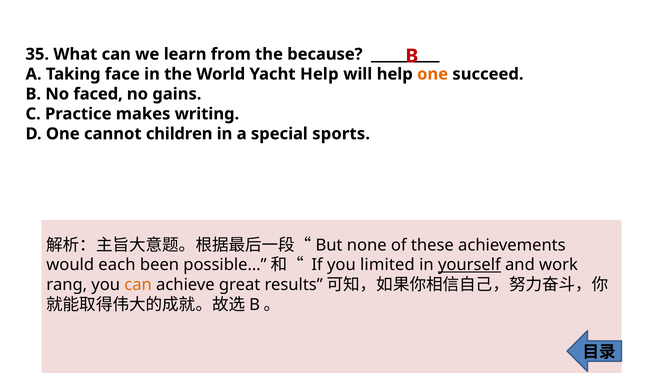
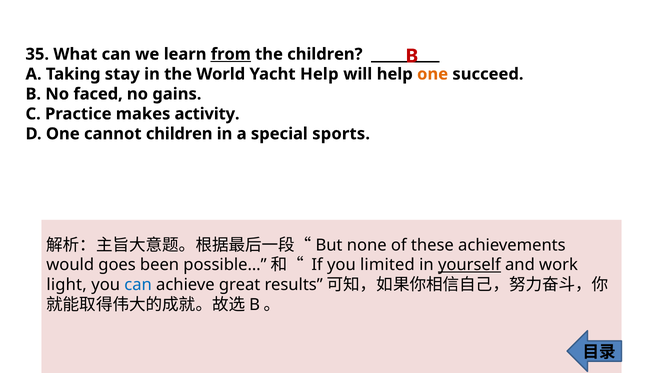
from underline: none -> present
the because: because -> children
face: face -> stay
writing: writing -> activity
each: each -> goes
rang: rang -> light
can at (138, 285) colour: orange -> blue
